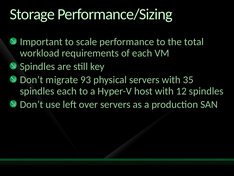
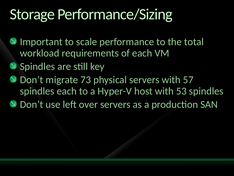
93: 93 -> 73
35: 35 -> 57
12: 12 -> 53
